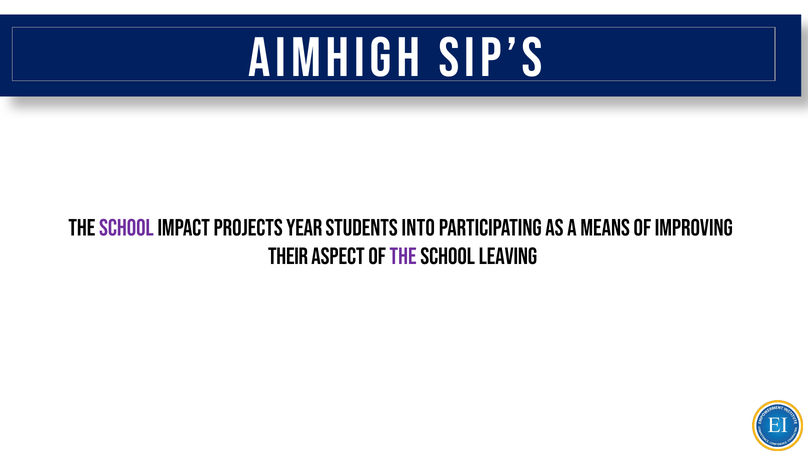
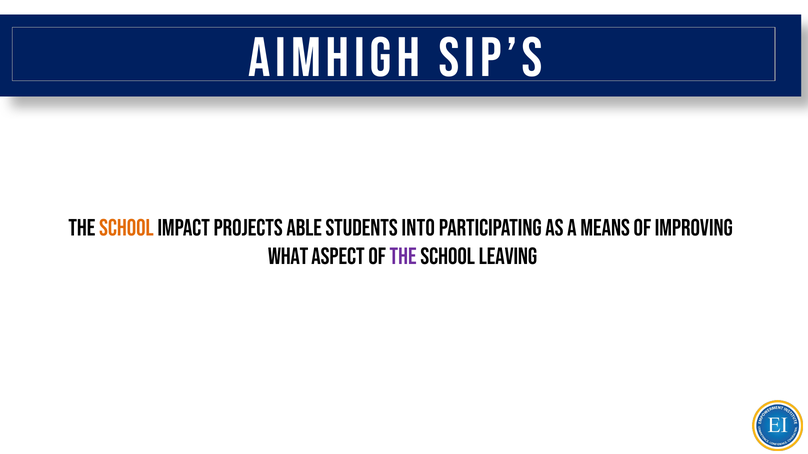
School at (126, 228) colour: purple -> orange
year: year -> able
their: their -> what
